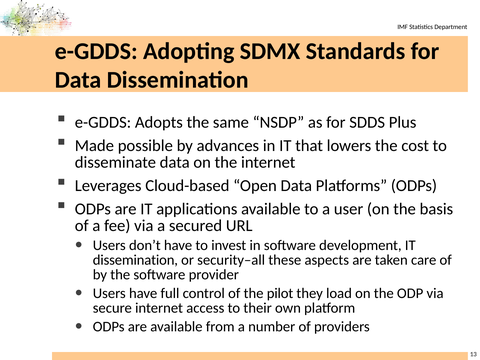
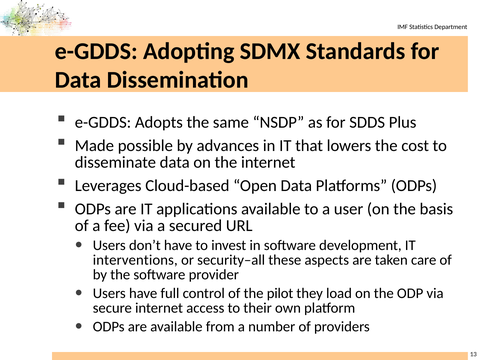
dissemination at (135, 260): dissemination -> interventions
